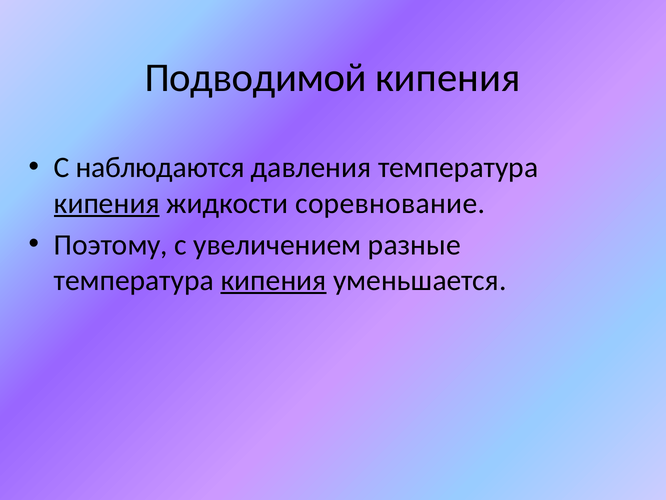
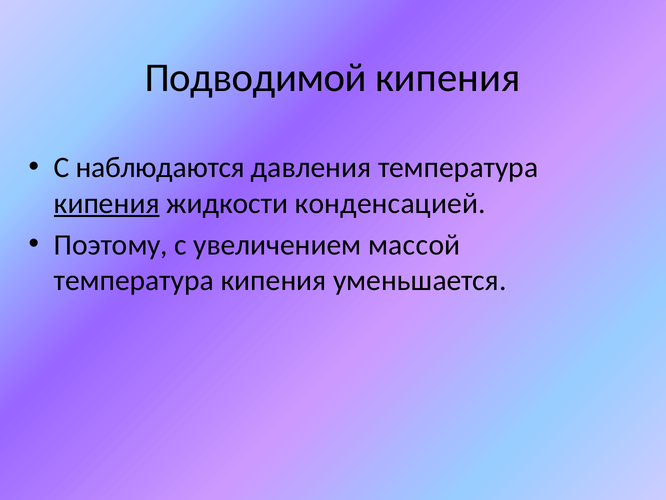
соревнование: соревнование -> конденсацией
разные: разные -> массой
кипения at (274, 280) underline: present -> none
